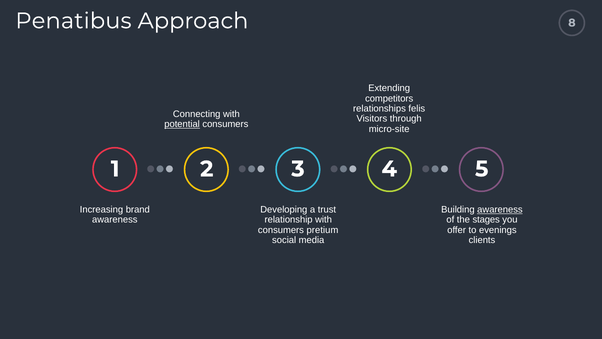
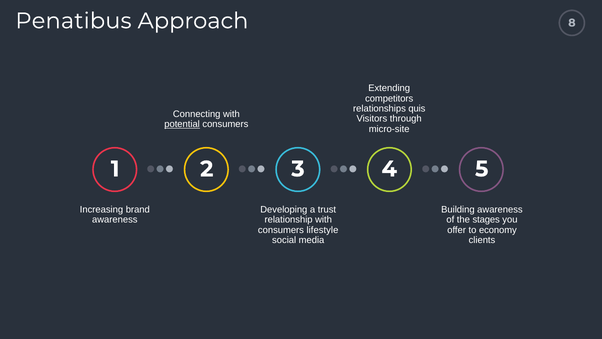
felis: felis -> quis
awareness at (500, 209) underline: present -> none
pretium: pretium -> lifestyle
evenings: evenings -> economy
